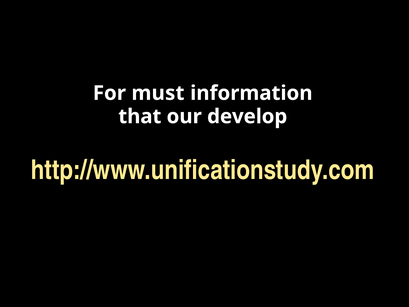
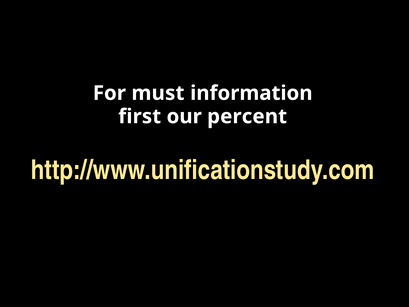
that: that -> first
develop: develop -> percent
